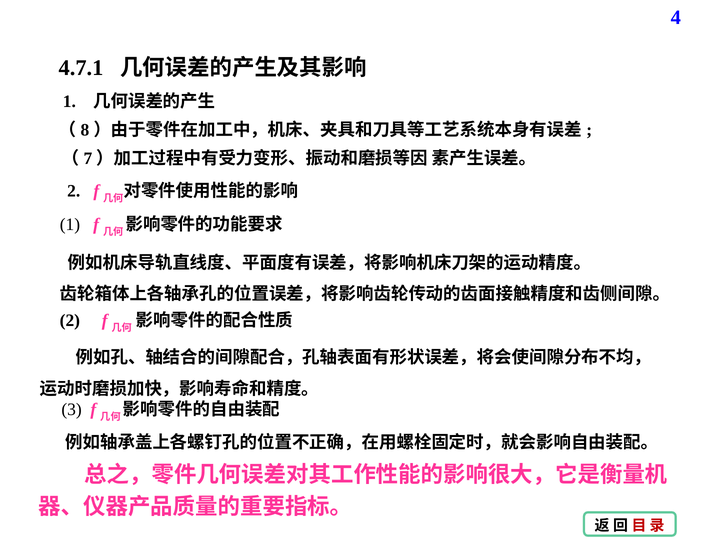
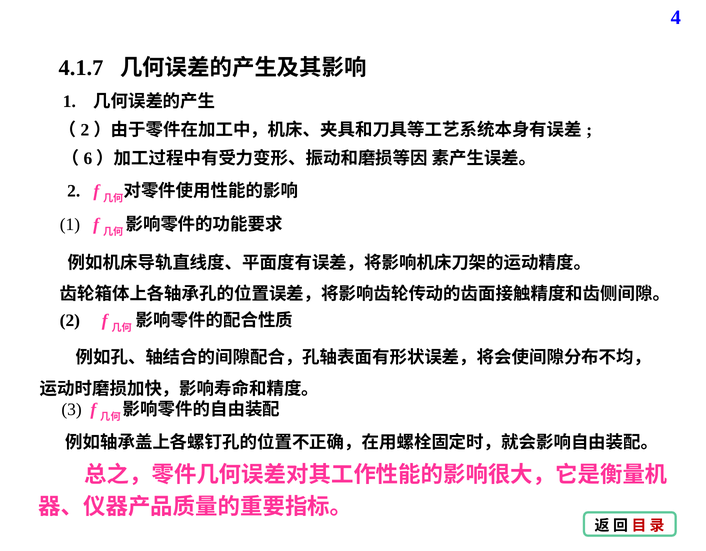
4.7.1: 4.7.1 -> 4.1.7
8 at (85, 130): 8 -> 2
7: 7 -> 6
